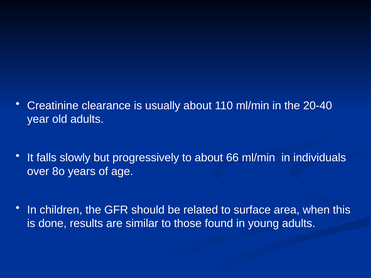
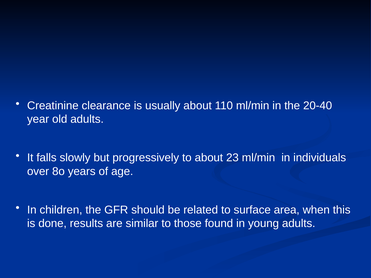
66: 66 -> 23
